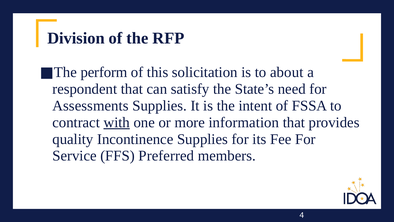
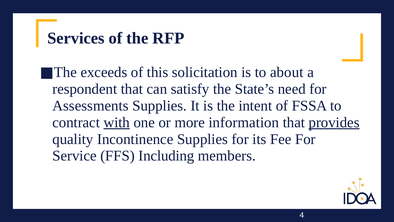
Division: Division -> Services
perform: perform -> exceeds
provides underline: none -> present
Preferred: Preferred -> Including
